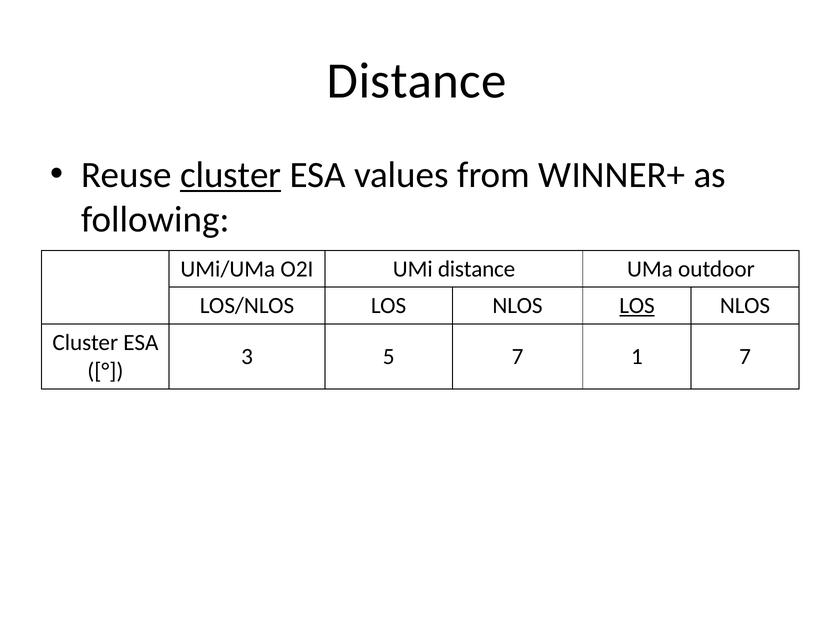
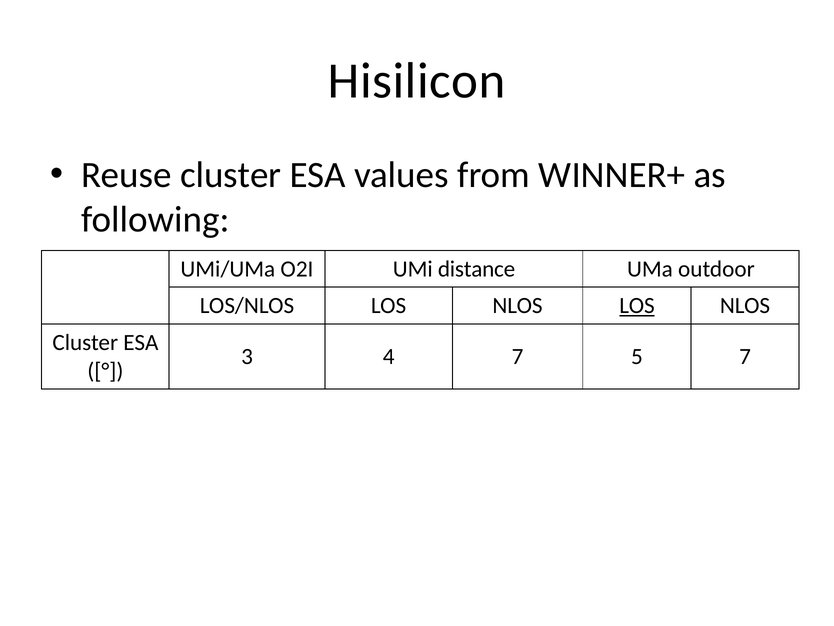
Distance at (417, 81): Distance -> Hisilicon
cluster at (231, 175) underline: present -> none
5: 5 -> 4
1: 1 -> 5
